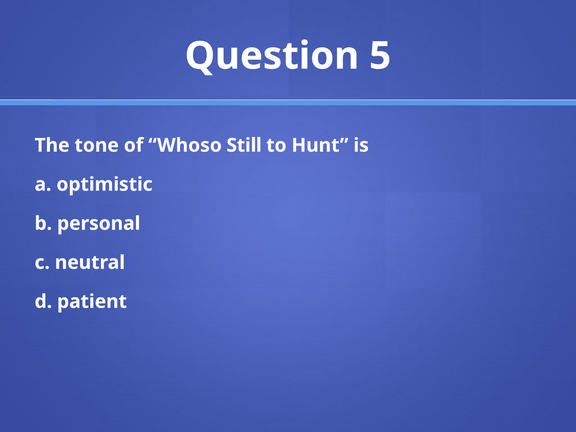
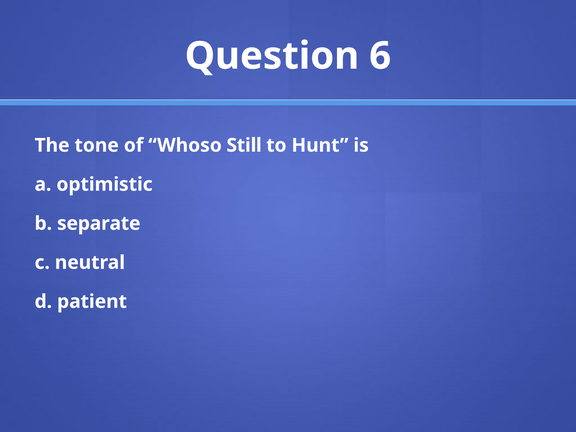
5: 5 -> 6
personal: personal -> separate
